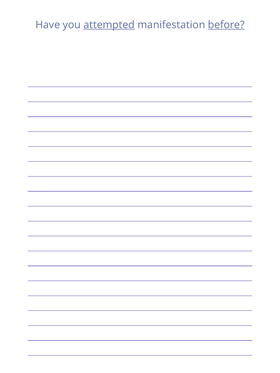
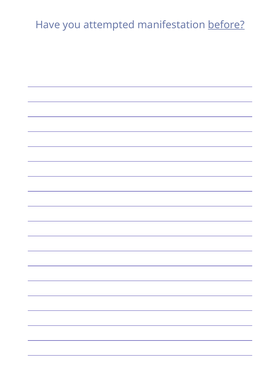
attempted underline: present -> none
